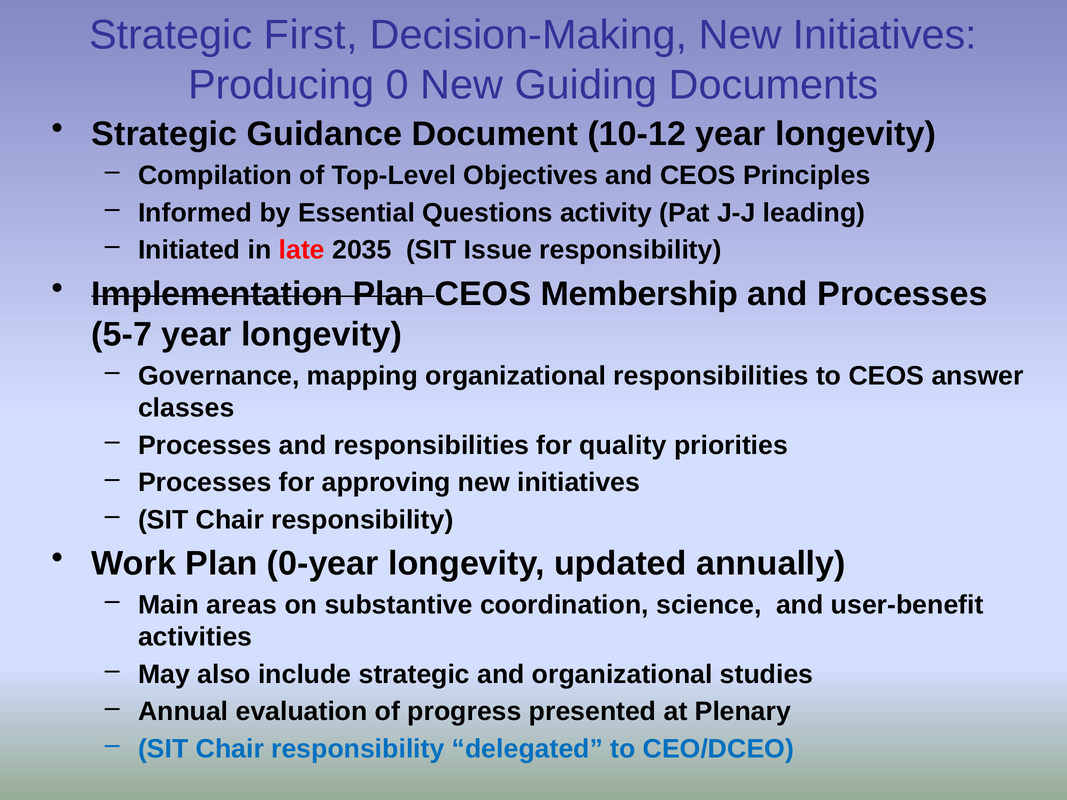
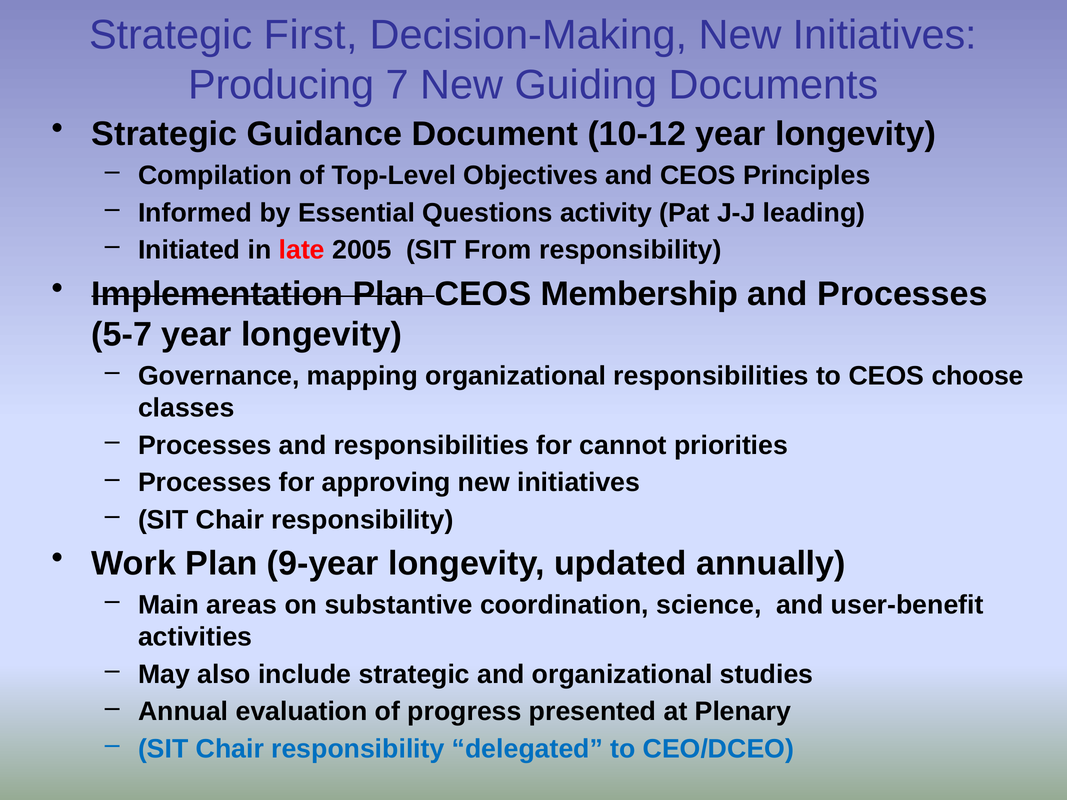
0: 0 -> 7
2035: 2035 -> 2005
Issue: Issue -> From
answer: answer -> choose
quality: quality -> cannot
0-year: 0-year -> 9-year
